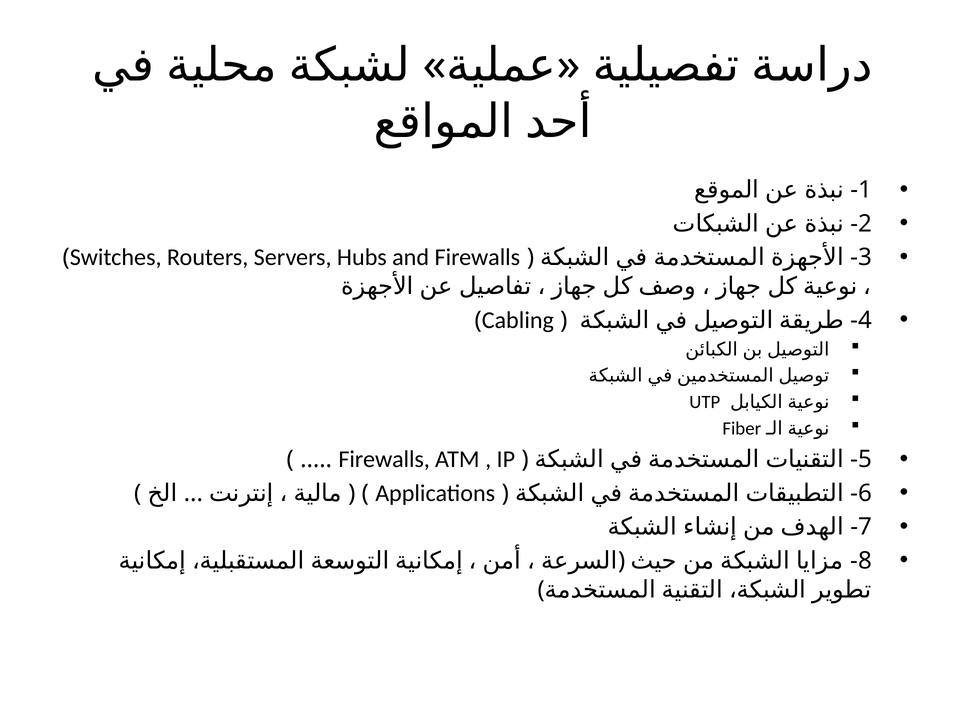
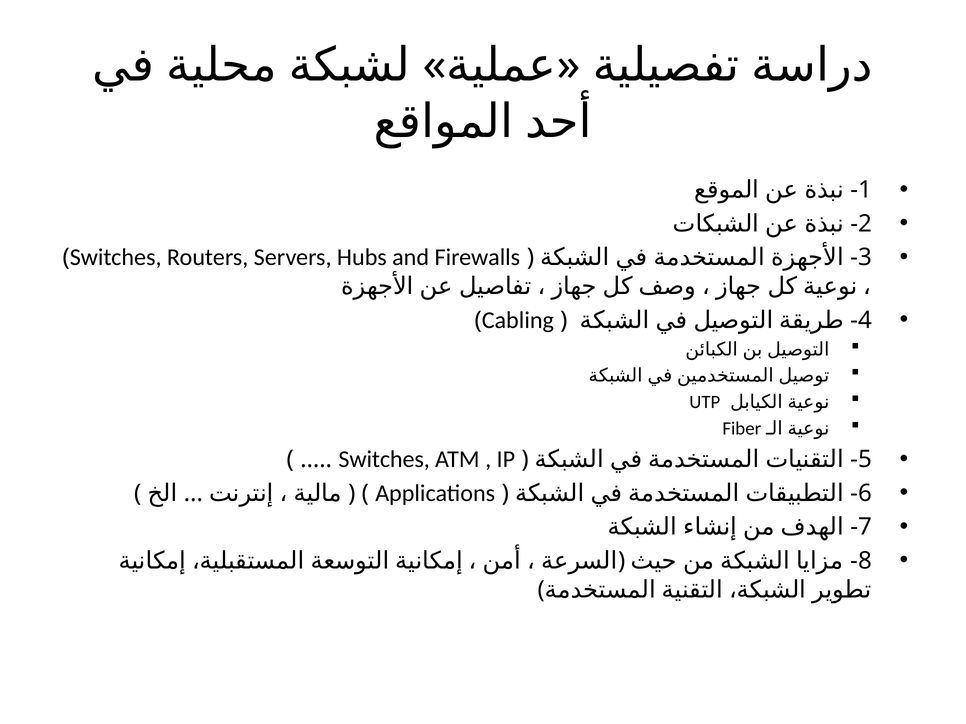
Firewalls at (384, 460): Firewalls -> Switches
